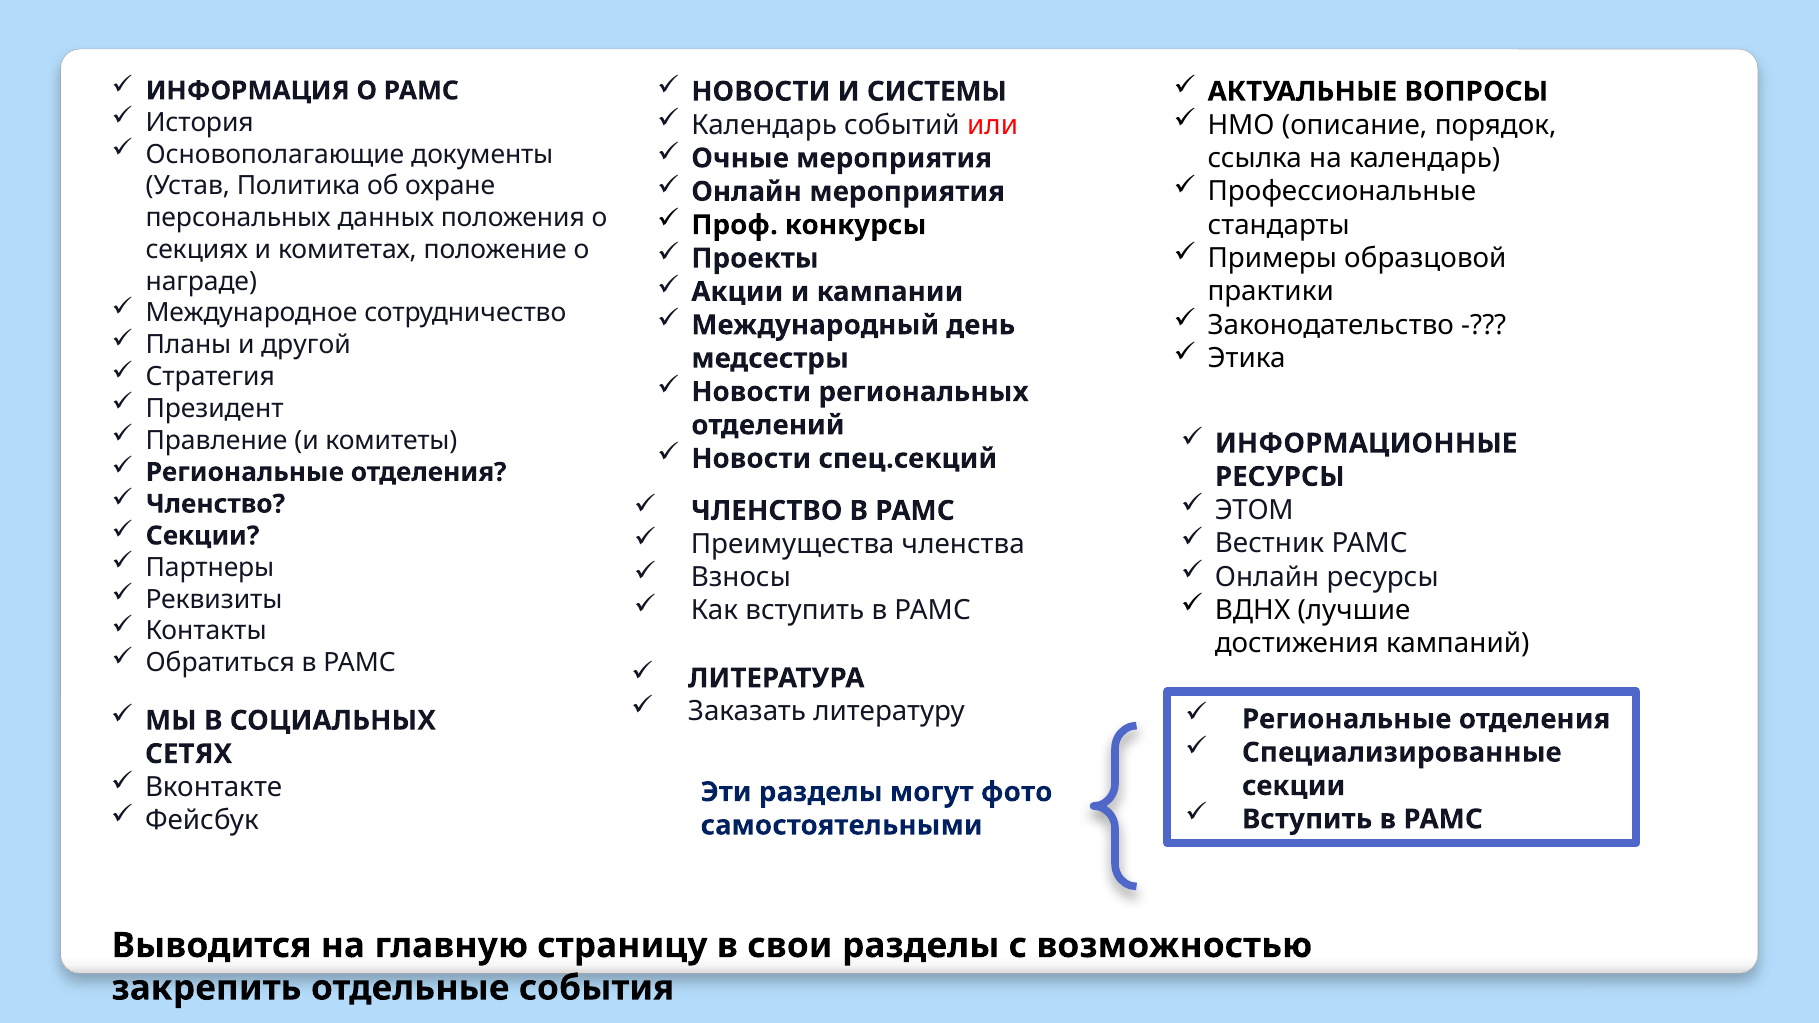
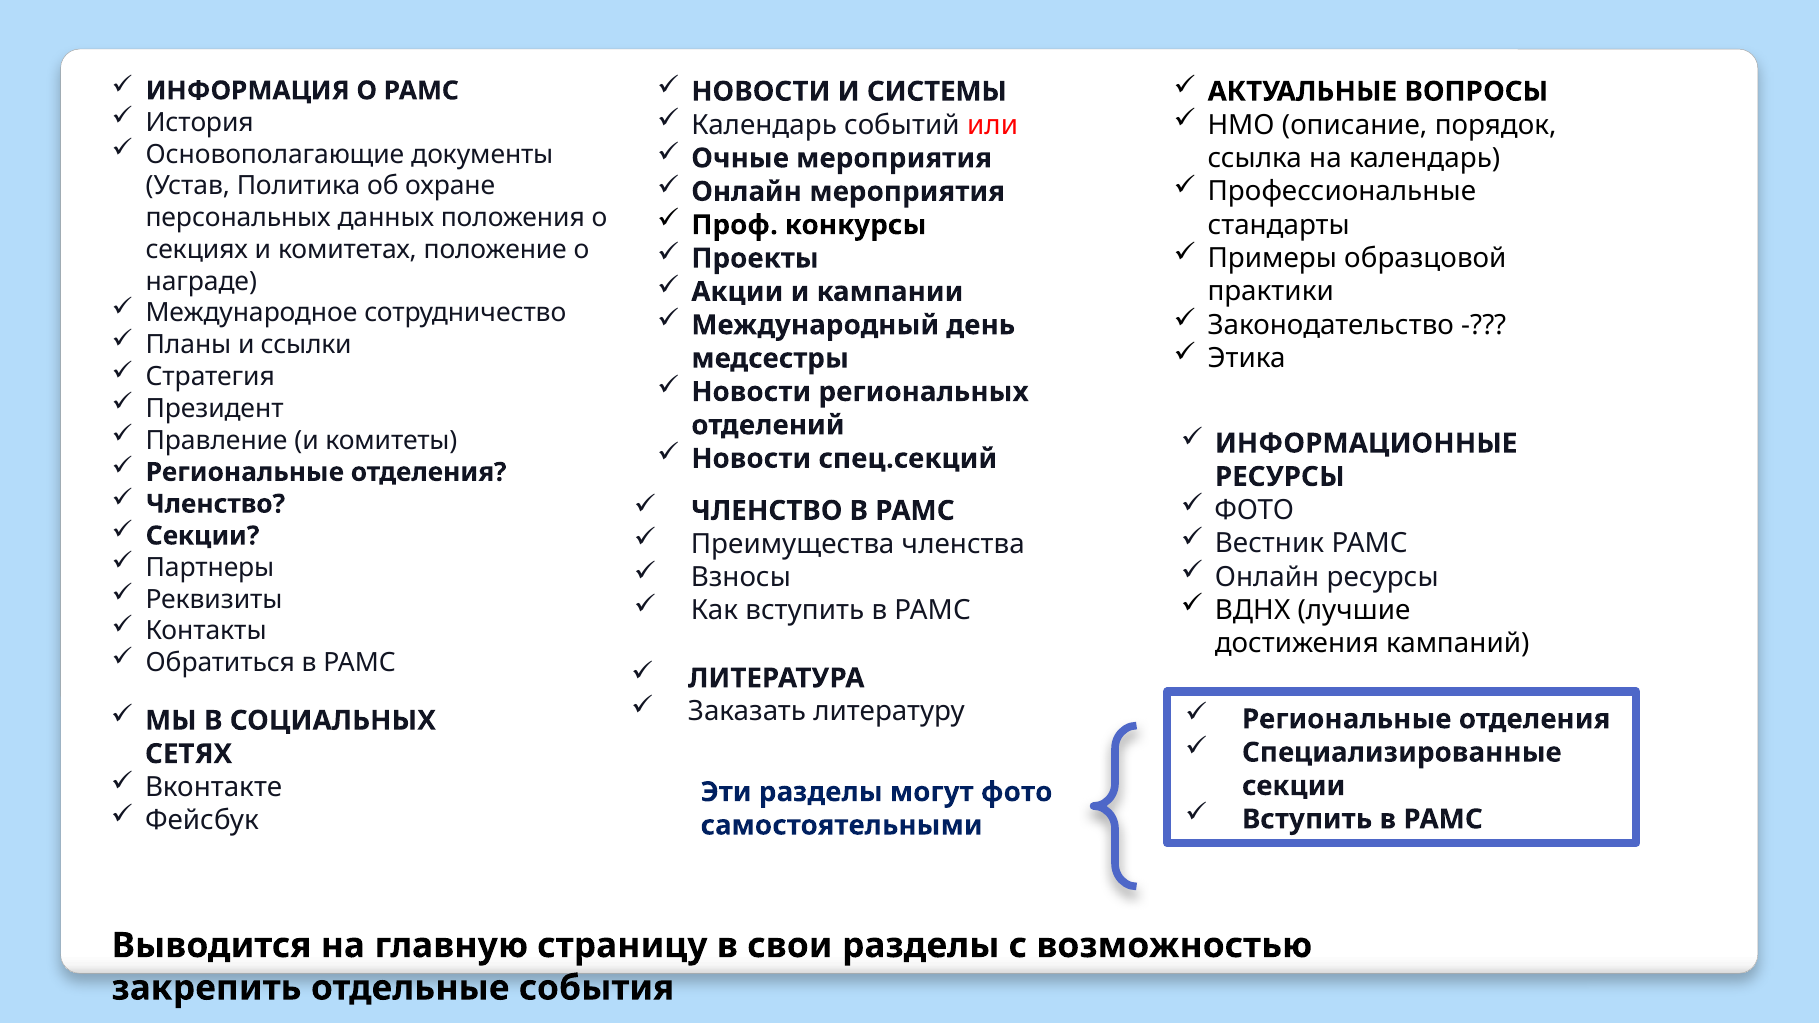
другой: другой -> ссылки
ЭТОМ at (1254, 510): ЭТОМ -> ФОТО
